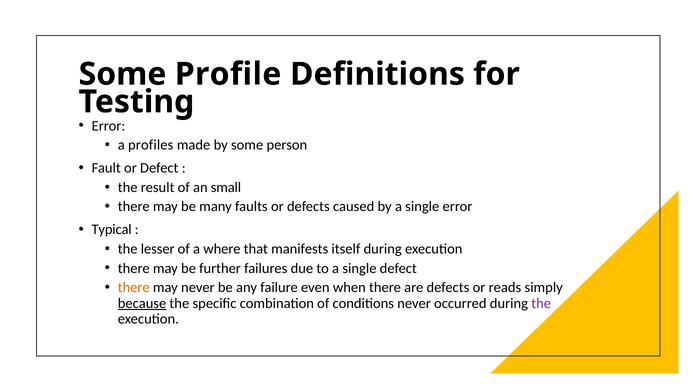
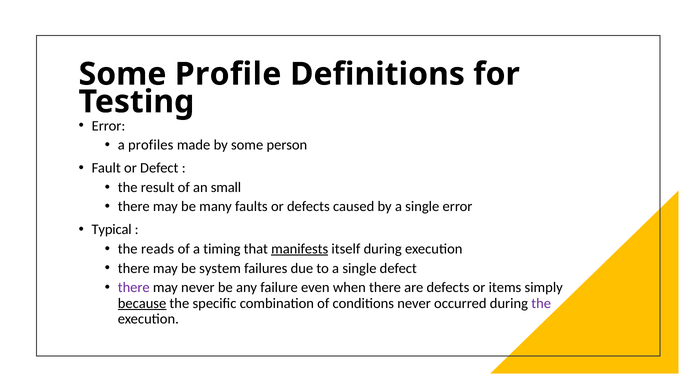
lesser: lesser -> reads
where: where -> timing
manifests underline: none -> present
further: further -> system
there at (134, 288) colour: orange -> purple
reads: reads -> items
